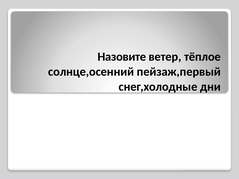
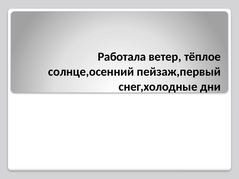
Назовите: Назовите -> Работала
